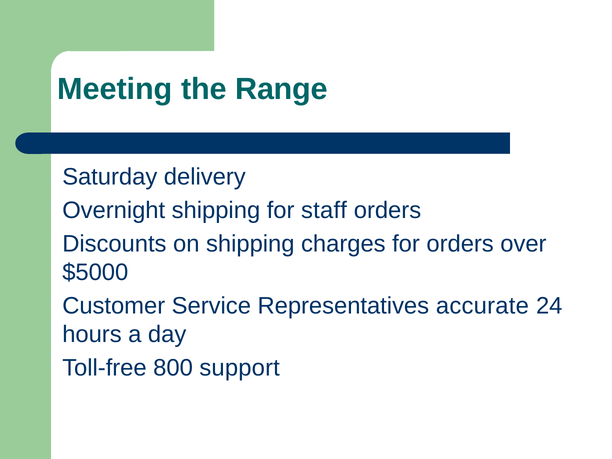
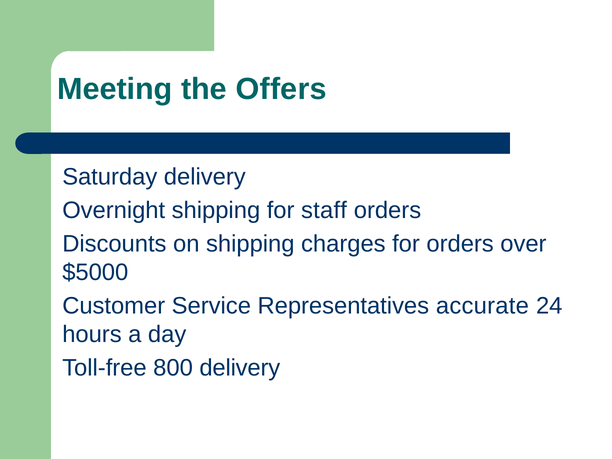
Range: Range -> Offers
800 support: support -> delivery
